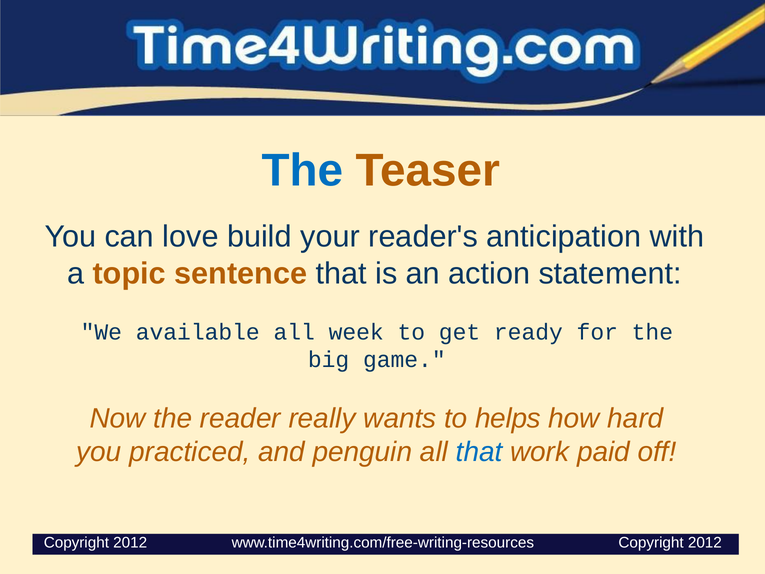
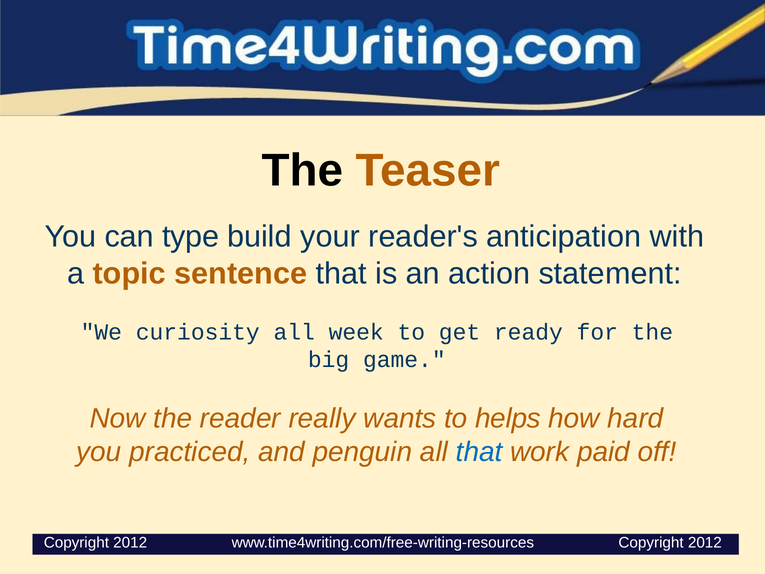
The at (302, 171) colour: blue -> black
love: love -> type
available: available -> curiosity
